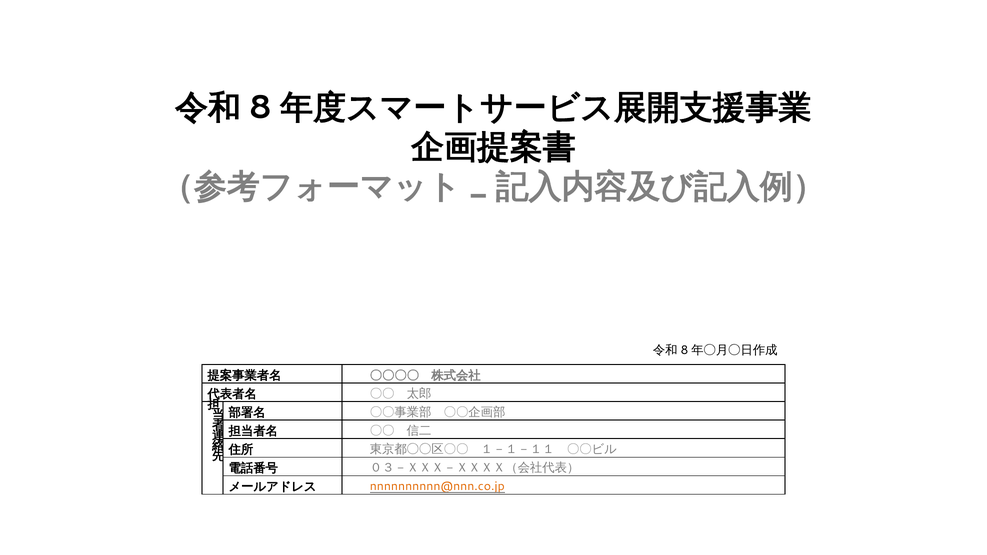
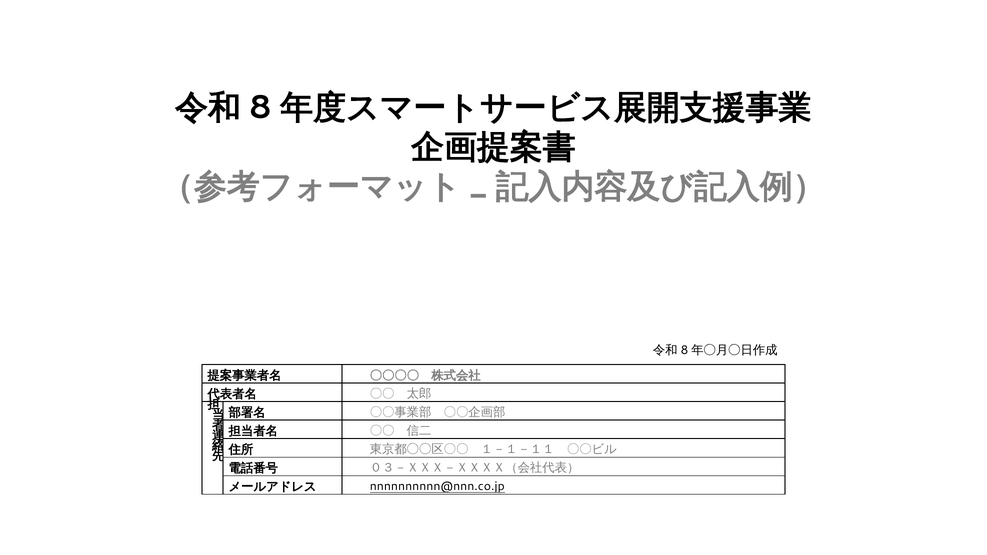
nnnnnnnnnn@nnn.co.jp colour: orange -> black
